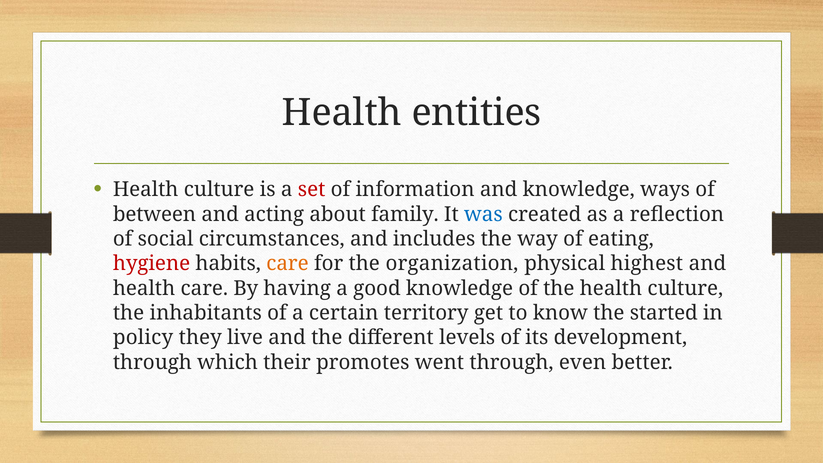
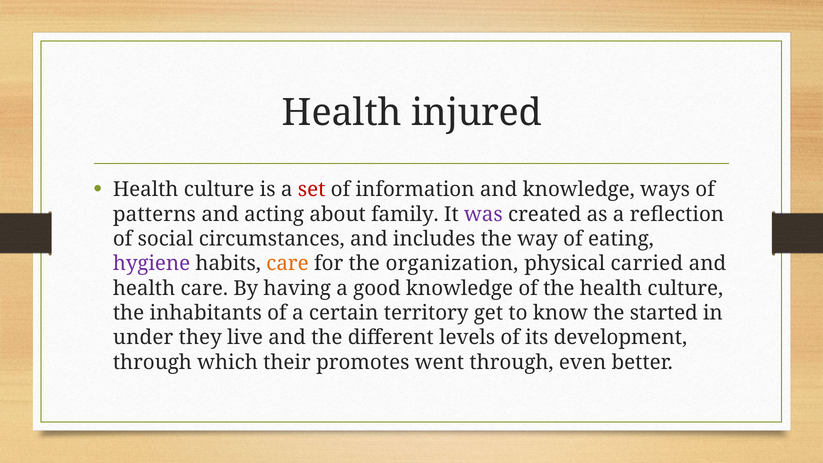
entities: entities -> injured
between: between -> patterns
was colour: blue -> purple
hygiene colour: red -> purple
highest: highest -> carried
policy: policy -> under
